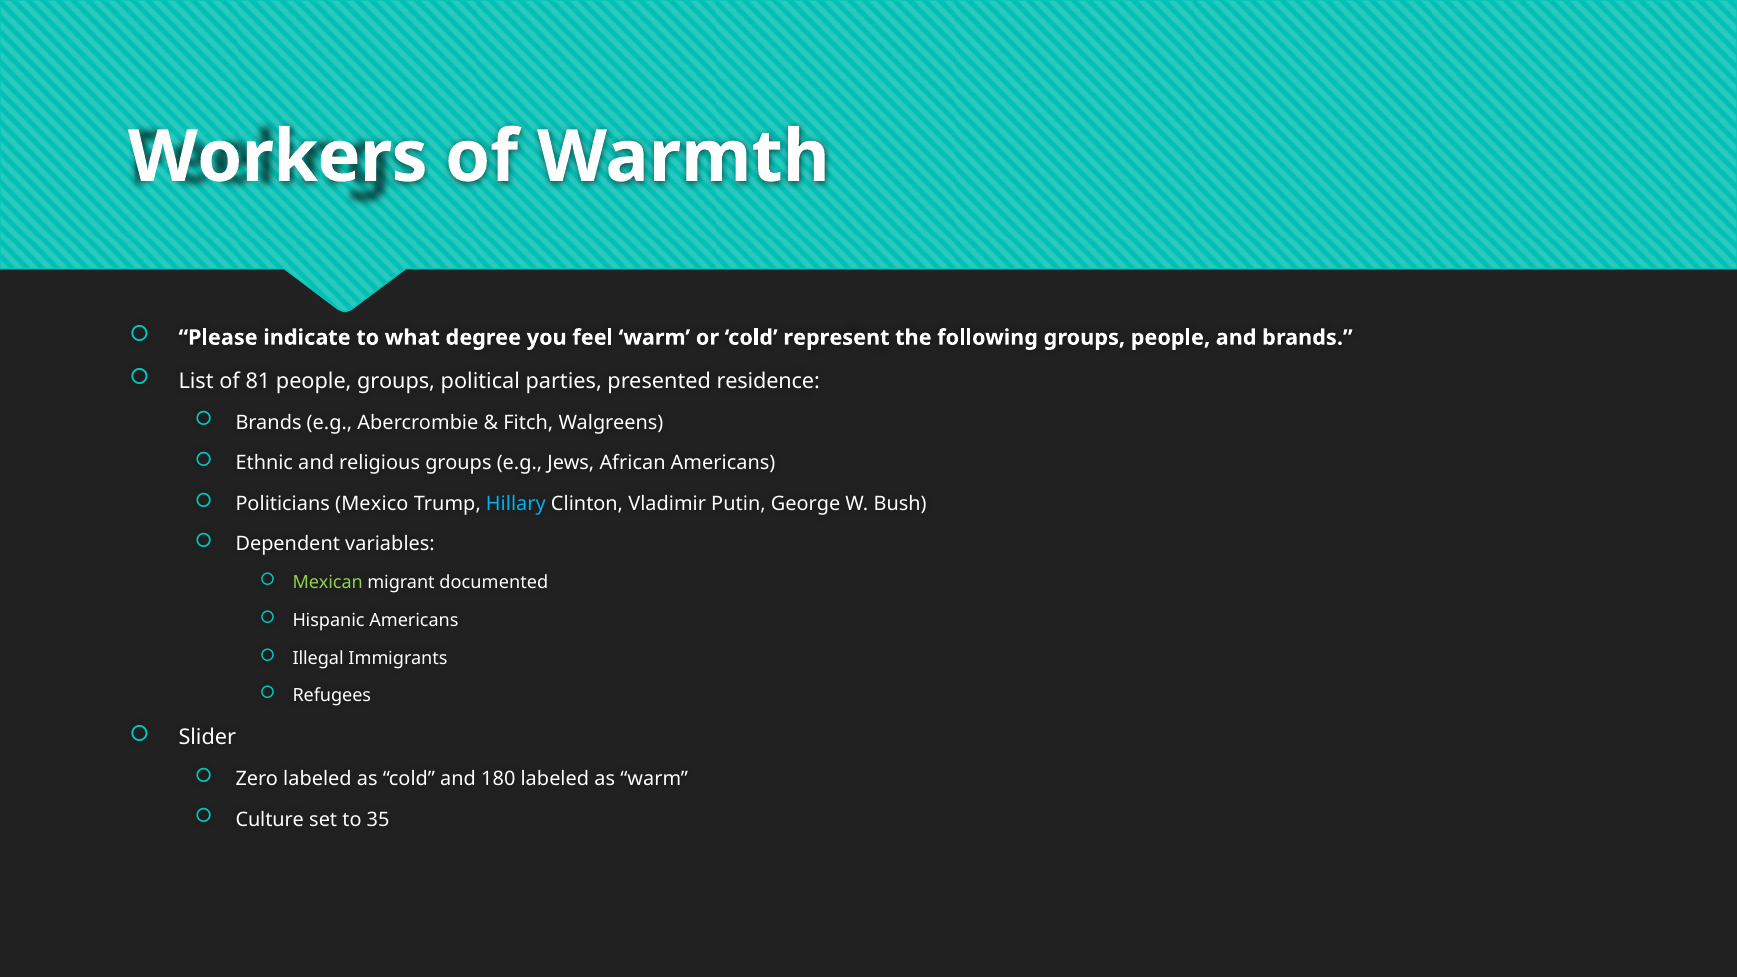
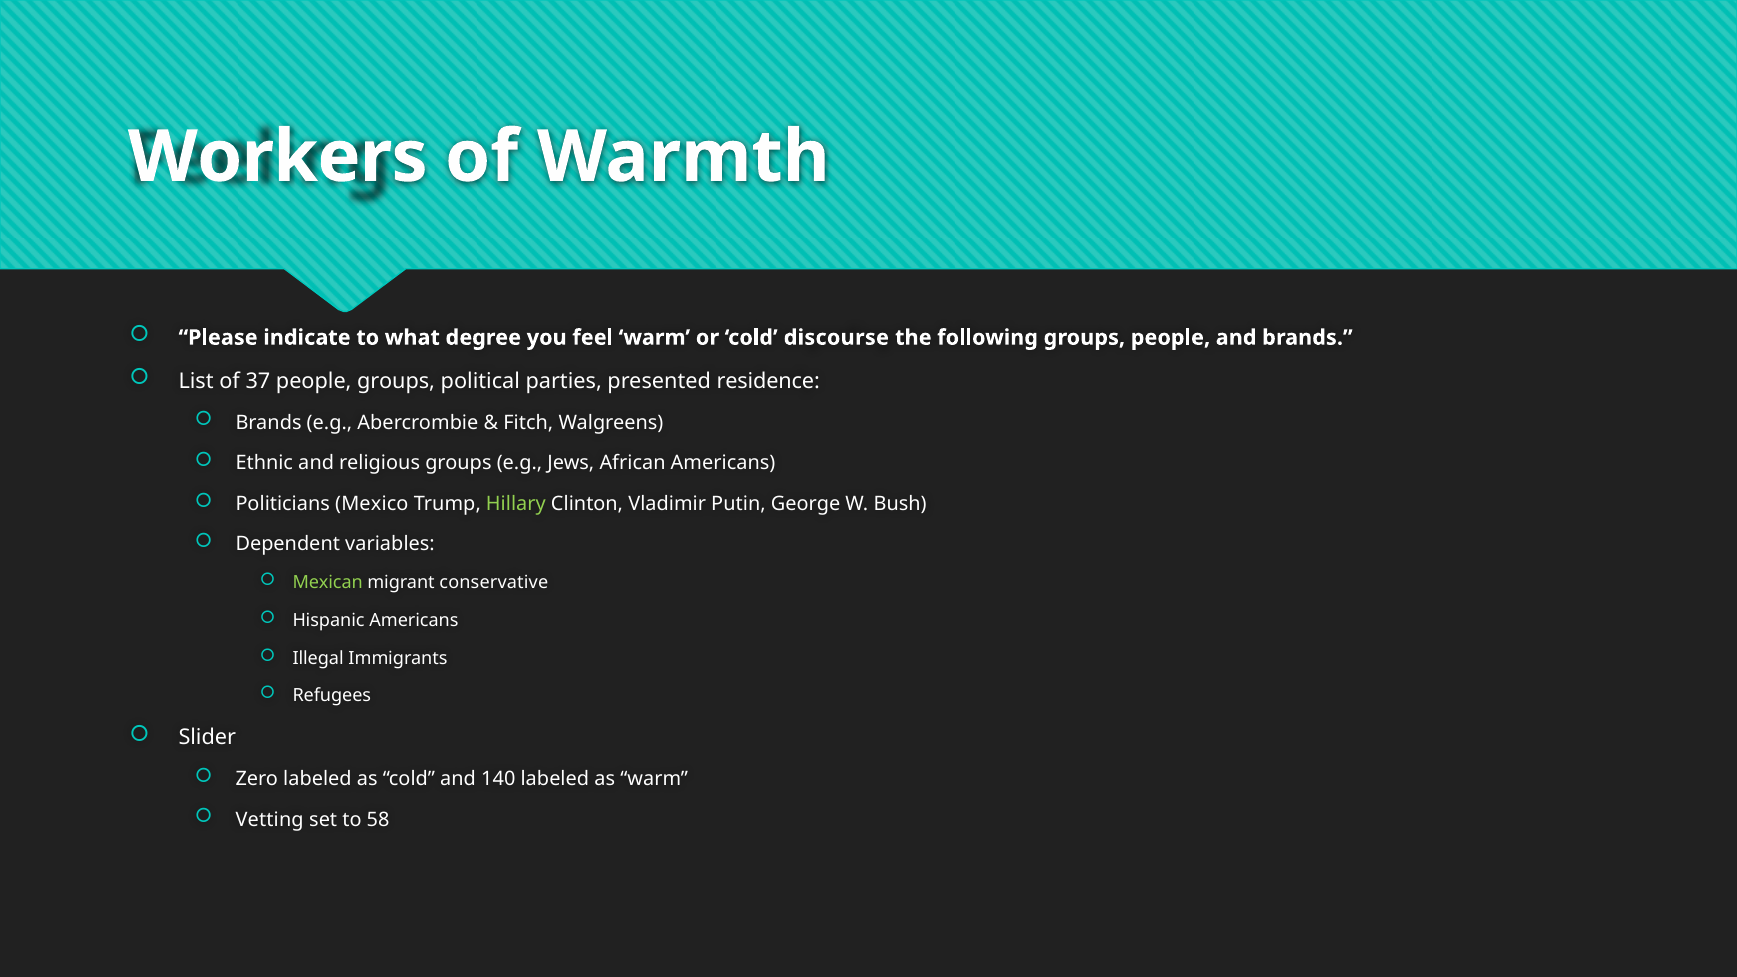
represent: represent -> discourse
81: 81 -> 37
Hillary colour: light blue -> light green
documented: documented -> conservative
180: 180 -> 140
Culture: Culture -> Vetting
35: 35 -> 58
